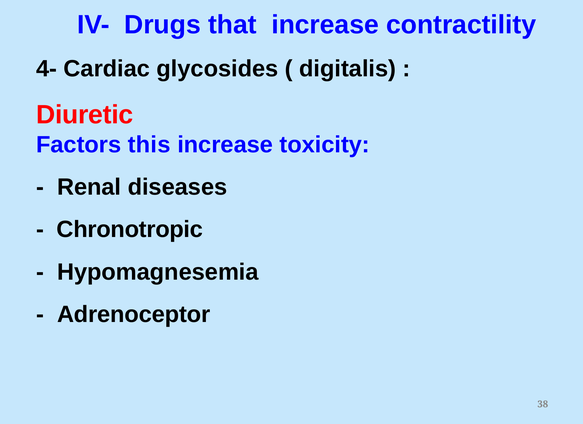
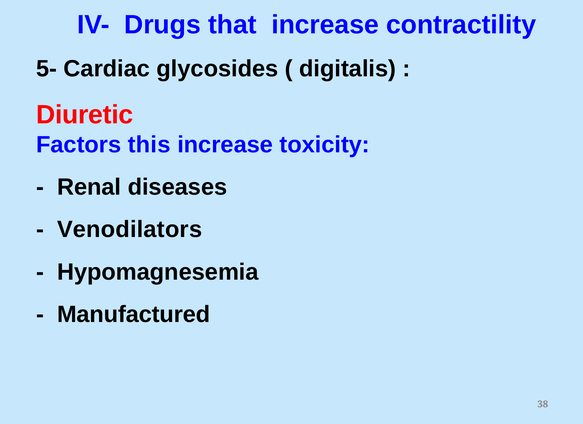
4-: 4- -> 5-
Chronotropic: Chronotropic -> Venodilators
Adrenoceptor: Adrenoceptor -> Manufactured
